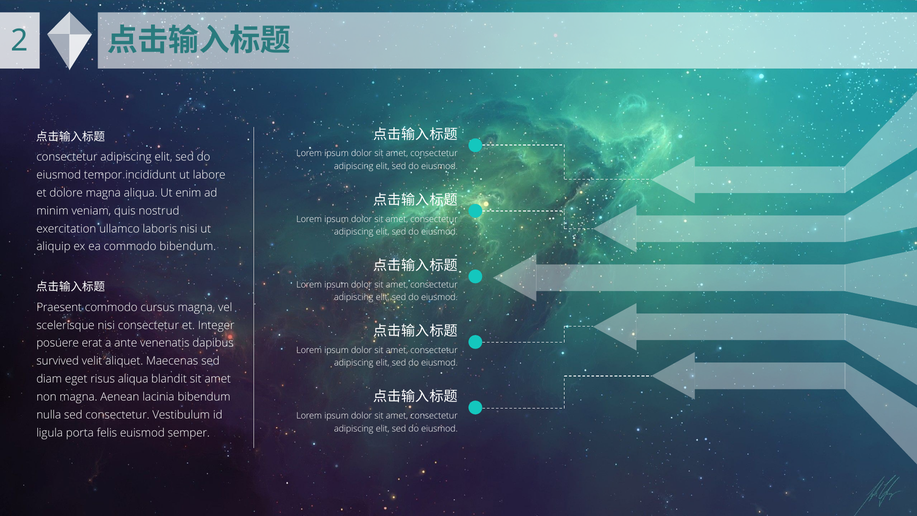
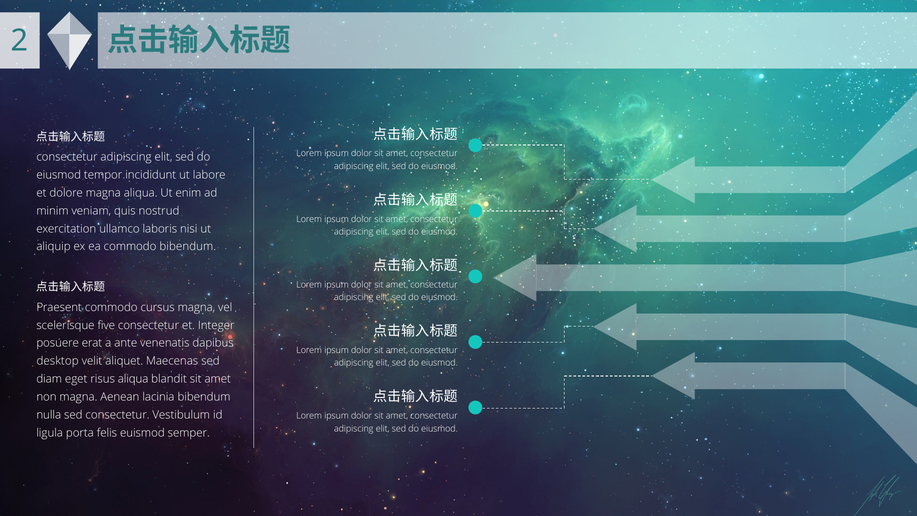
scelerisque nisi: nisi -> five
survived: survived -> desktop
